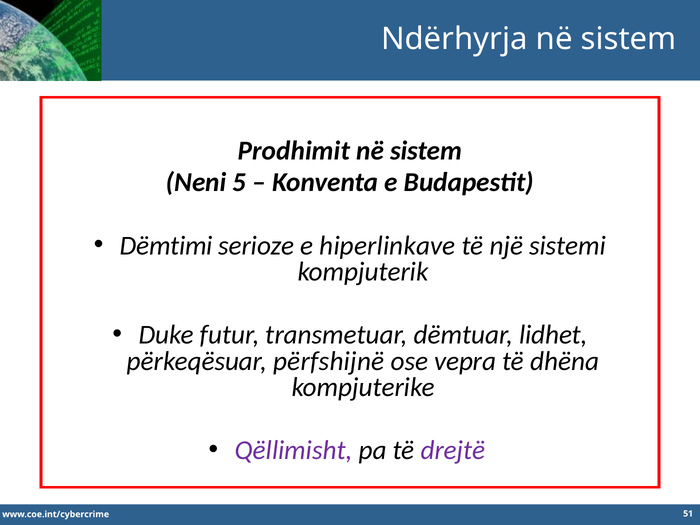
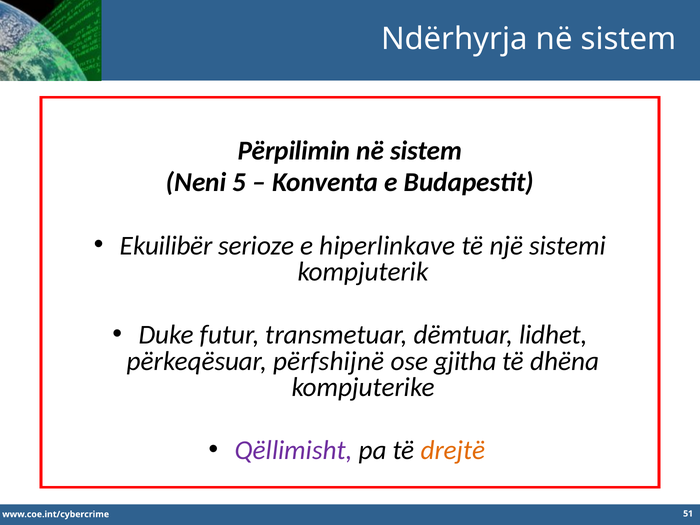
Prodhimit: Prodhimit -> Përpilimin
Dëmtimi: Dëmtimi -> Ekuilibër
vepra: vepra -> gjitha
drejtë colour: purple -> orange
